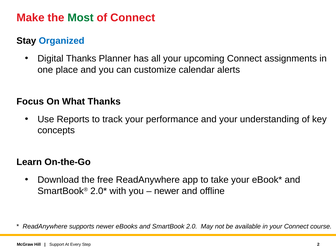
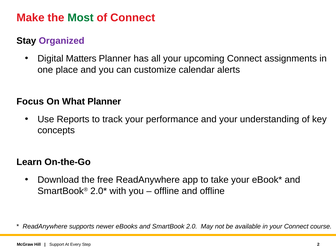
Organized colour: blue -> purple
Digital Thanks: Thanks -> Matters
What Thanks: Thanks -> Planner
newer at (167, 191): newer -> offline
